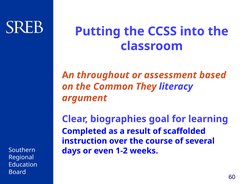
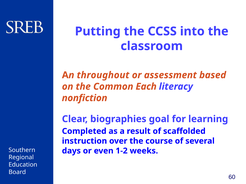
They: They -> Each
argument: argument -> nonfiction
